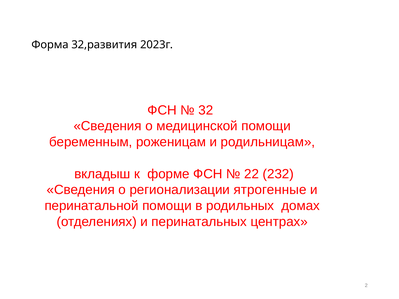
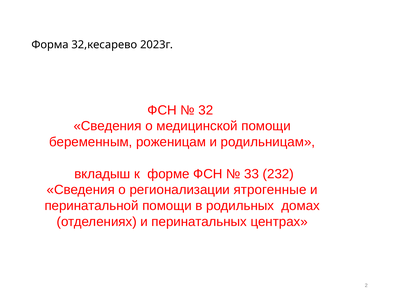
32,развития: 32,развития -> 32,кесарево
22: 22 -> 33
